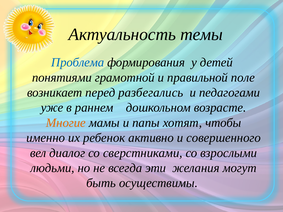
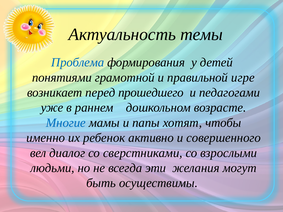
поле: поле -> игре
разбегались: разбегались -> прошедшего
Многие colour: orange -> blue
